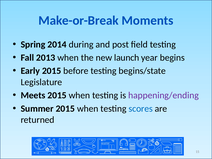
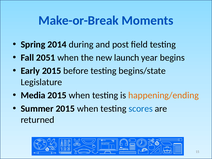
2013: 2013 -> 2051
Meets: Meets -> Media
happening/ending colour: purple -> orange
